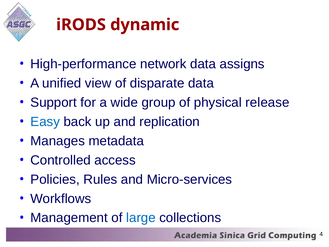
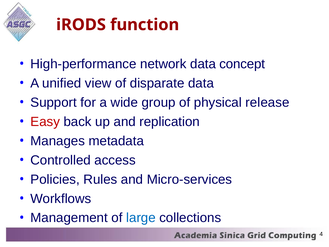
dynamic: dynamic -> function
assigns: assigns -> concept
Easy colour: blue -> red
